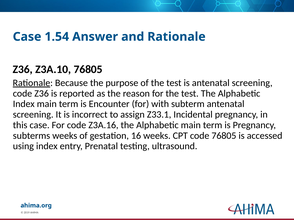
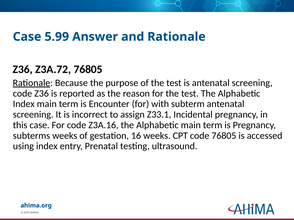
1.54: 1.54 -> 5.99
Z3A.10: Z3A.10 -> Z3A.72
